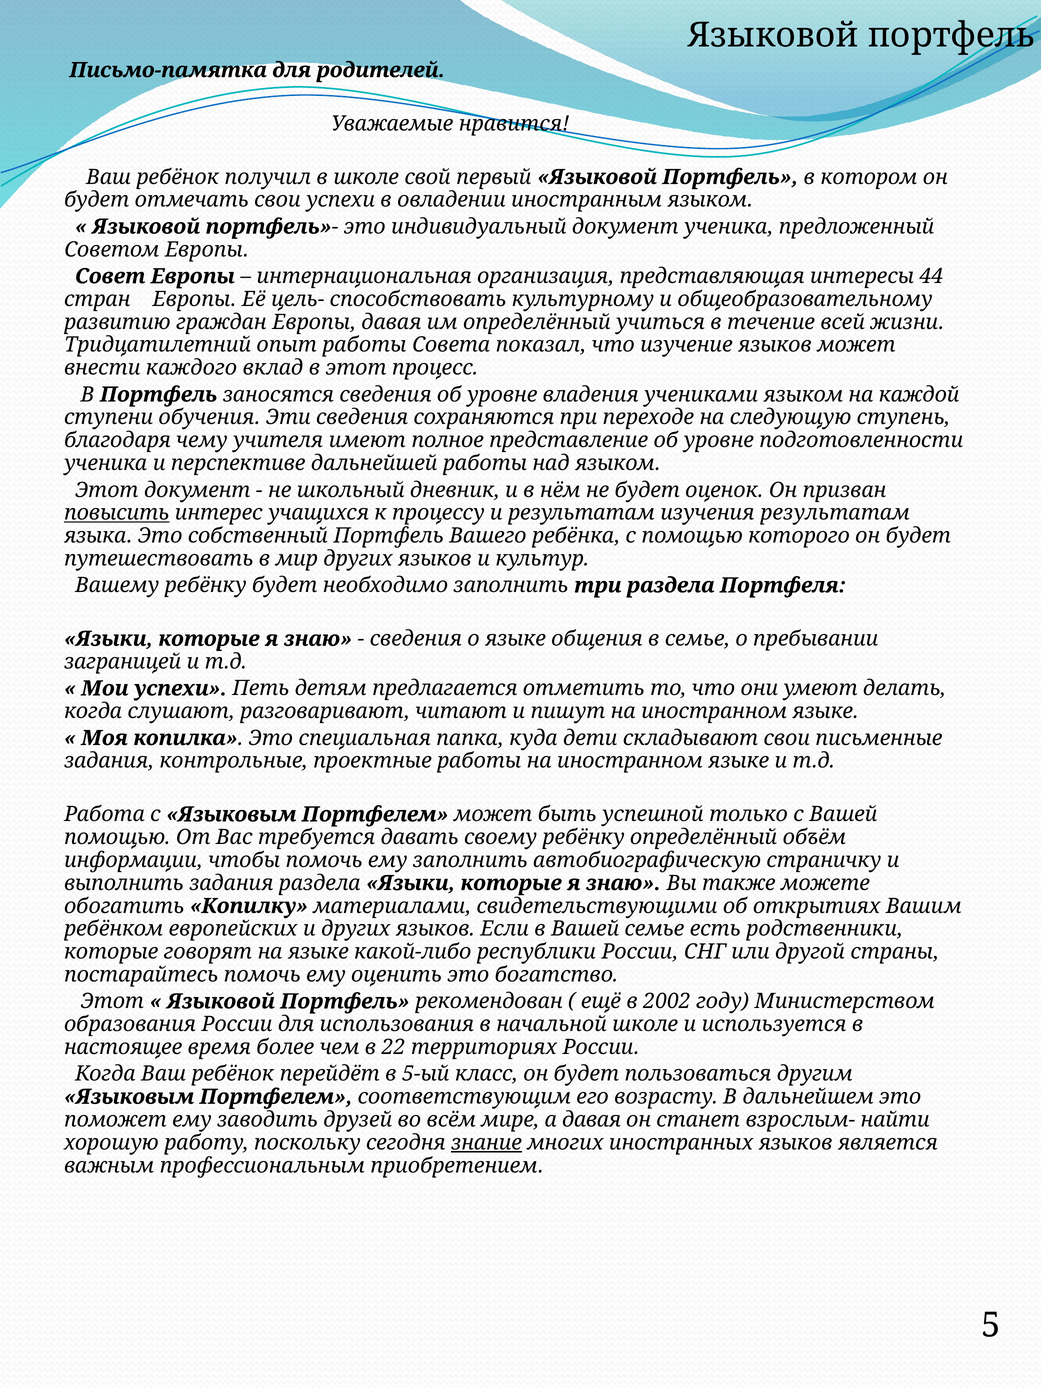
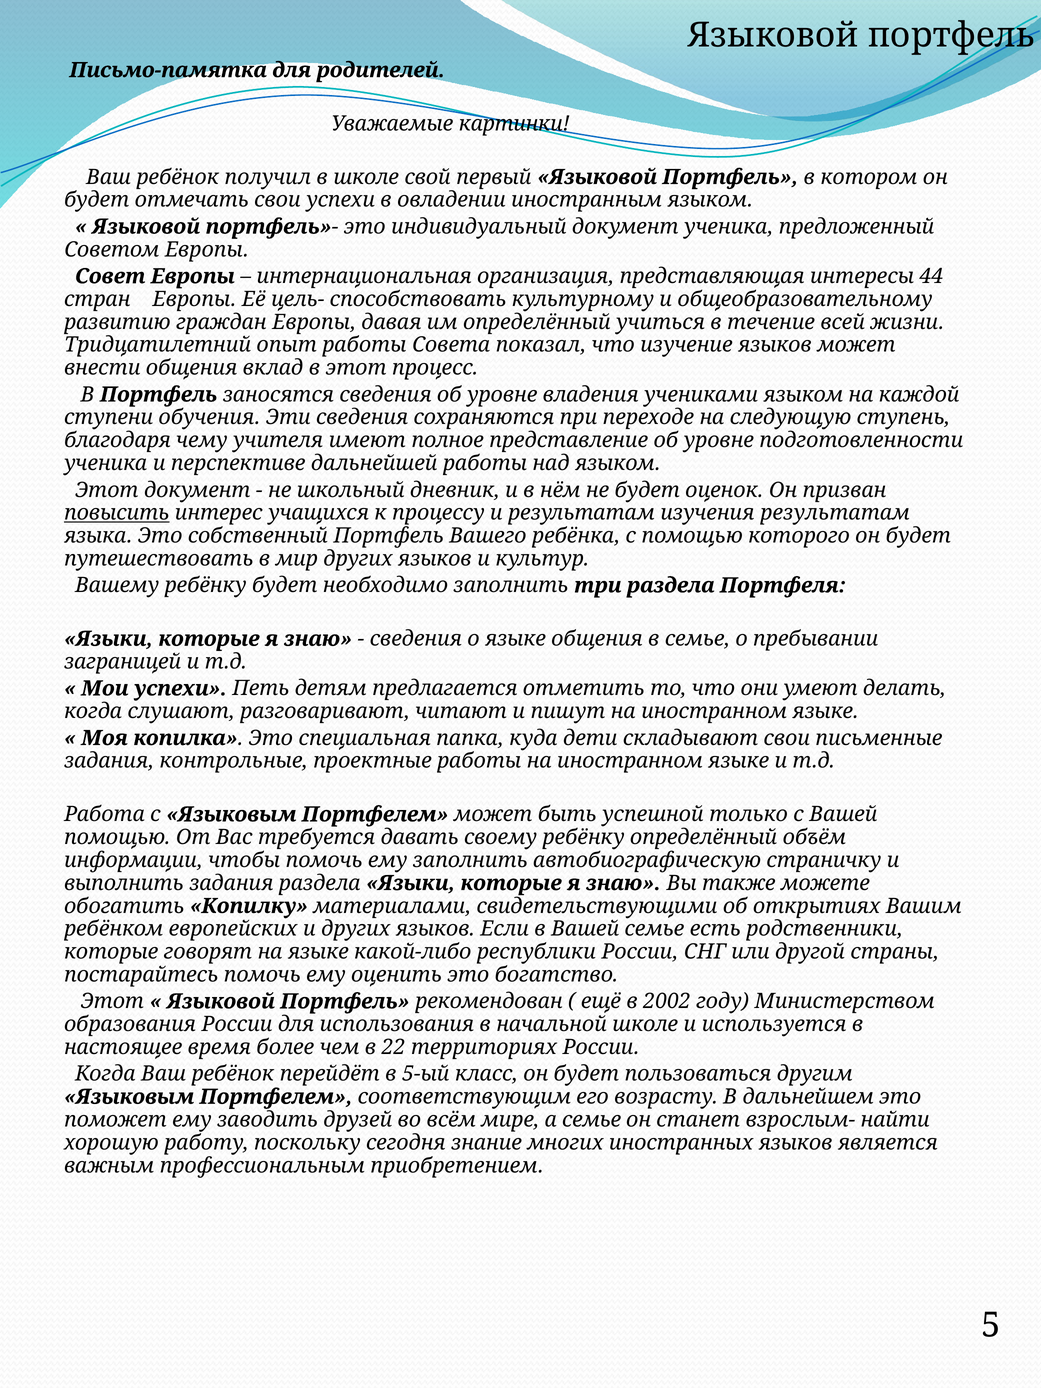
нравится: нравится -> картинки
внести каждого: каждого -> общения
а давая: давая -> семье
знание underline: present -> none
